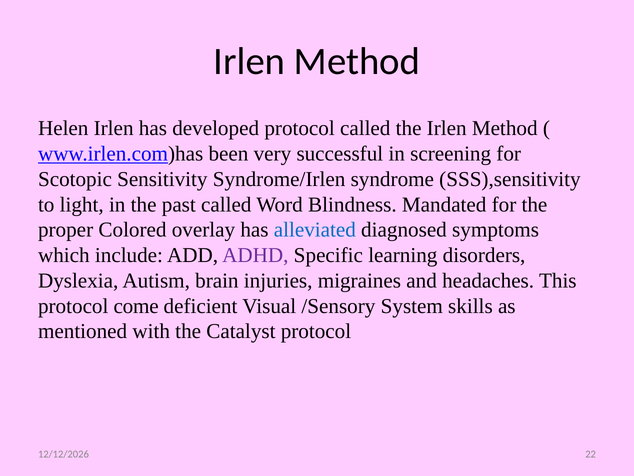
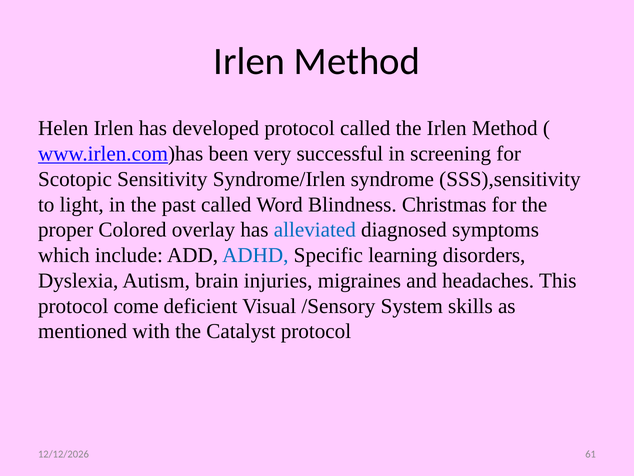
Mandated: Mandated -> Christmas
ADHD colour: purple -> blue
22: 22 -> 61
